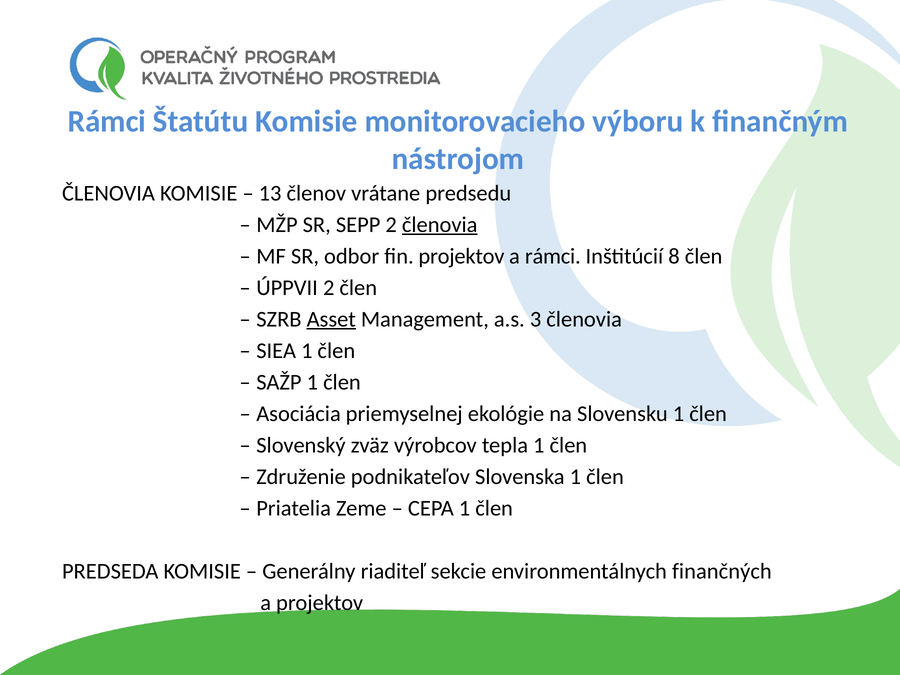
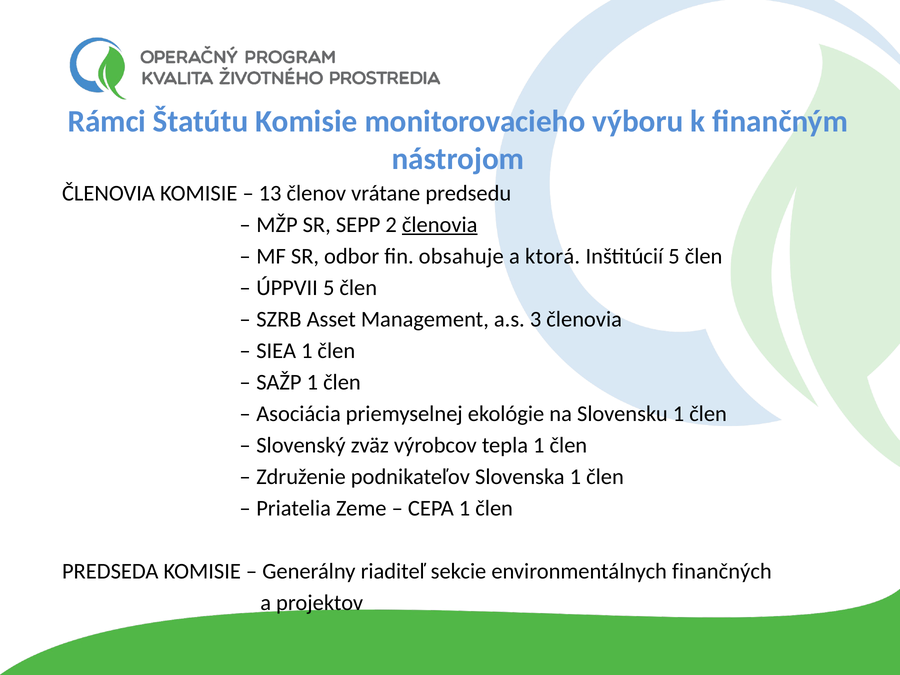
fin projektov: projektov -> obsahuje
a rámci: rámci -> ktorá
Inštitúcií 8: 8 -> 5
ÚPPVII 2: 2 -> 5
Asset underline: present -> none
